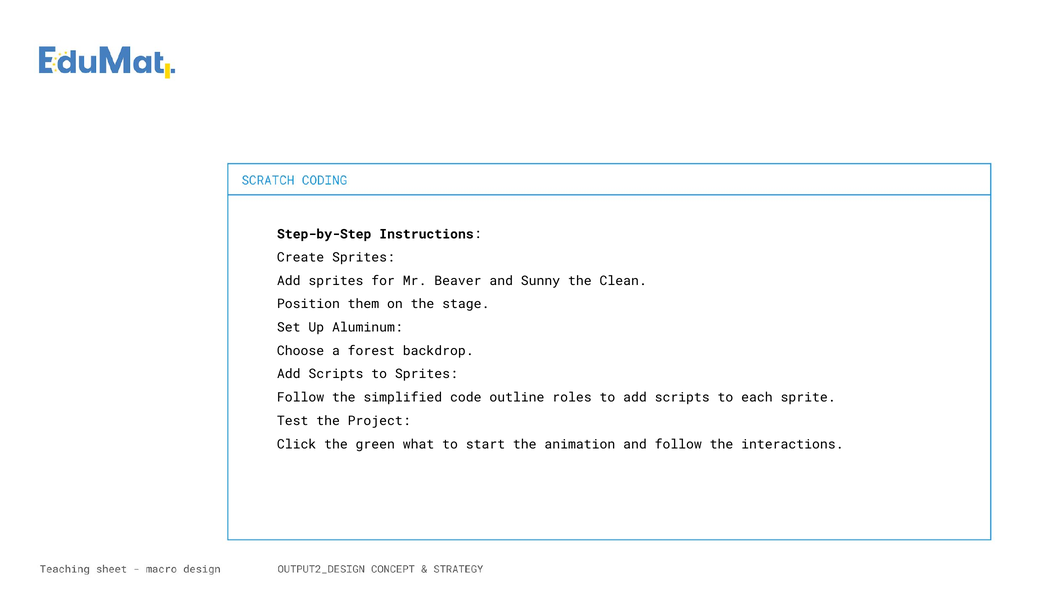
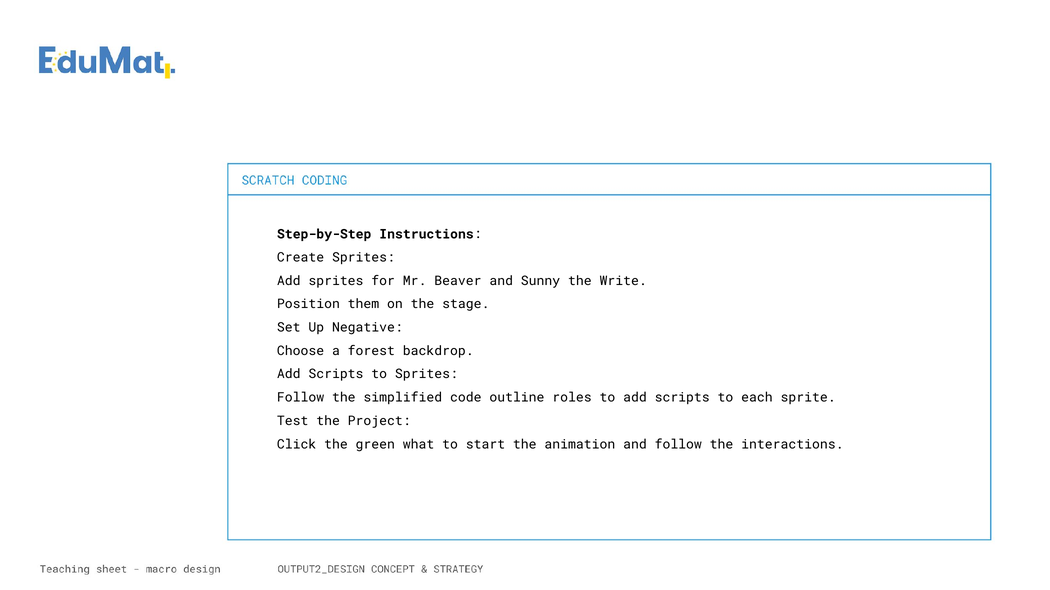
Clean: Clean -> Write
Aluminum: Aluminum -> Negative
